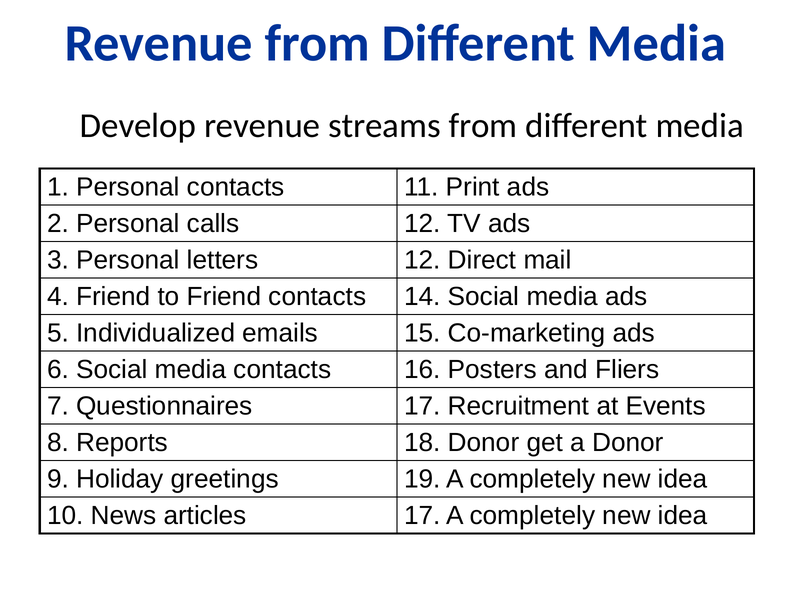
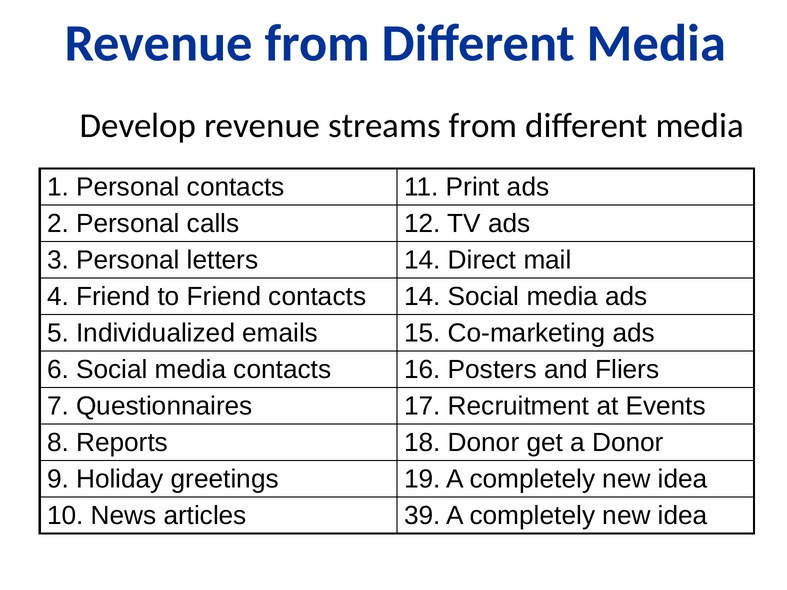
letters 12: 12 -> 14
articles 17: 17 -> 39
